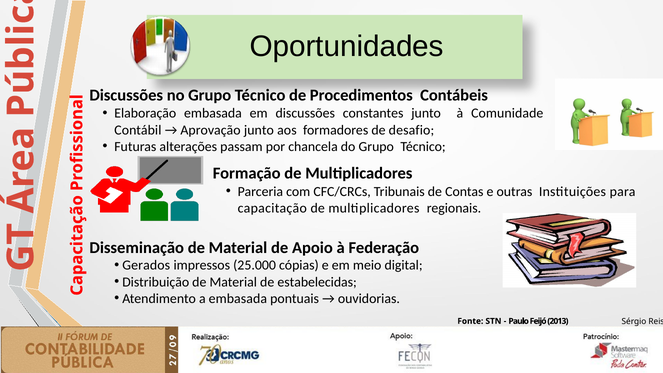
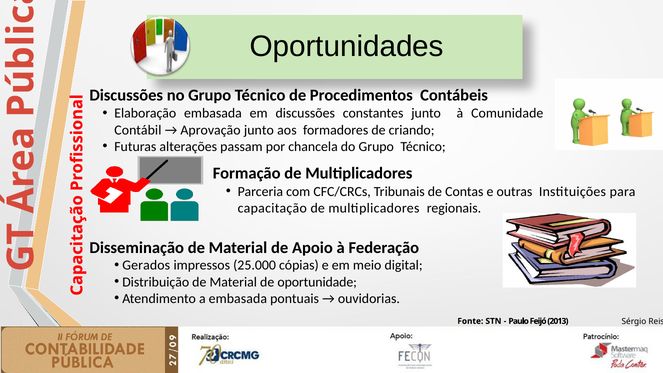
desafio: desafio -> criando
estabelecidas: estabelecidas -> oportunidade
